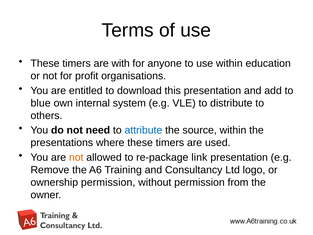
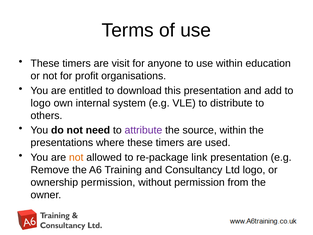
with: with -> visit
blue at (41, 103): blue -> logo
attribute colour: blue -> purple
